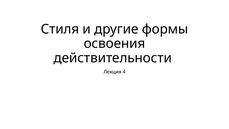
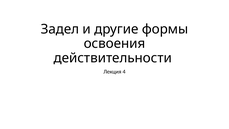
Стиля: Стиля -> Задел
